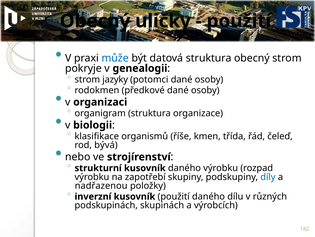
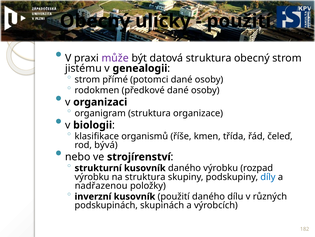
může colour: blue -> purple
pokryje: pokryje -> jistému
jazyky: jazyky -> přímé
na zapotřebí: zapotřebí -> struktura
